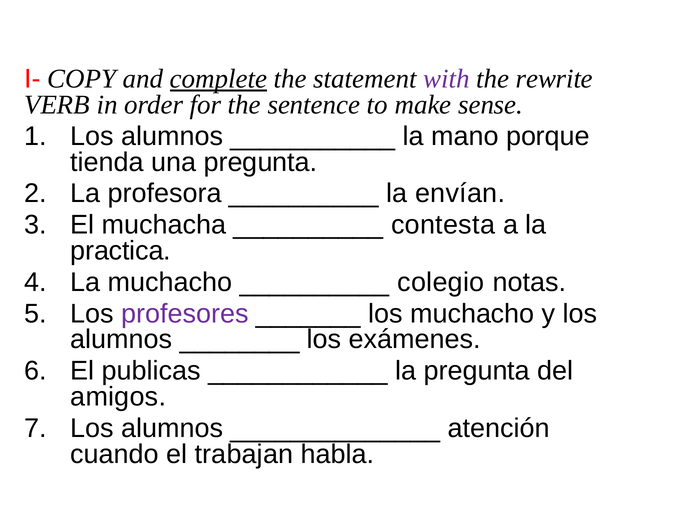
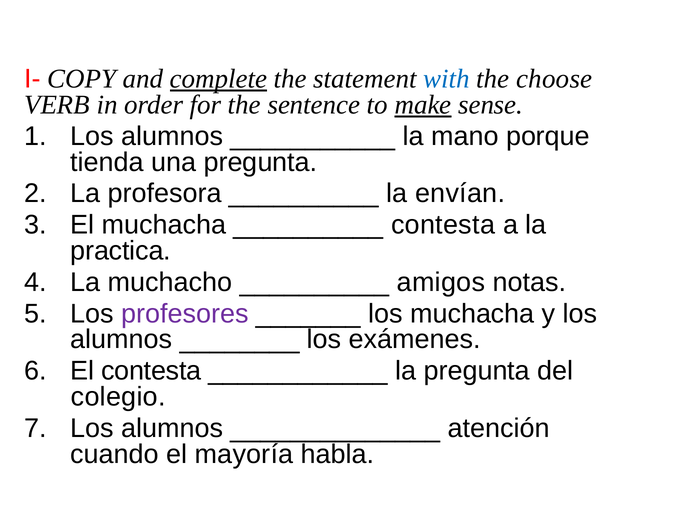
with colour: purple -> blue
rewrite: rewrite -> choose
make underline: none -> present
colegio: colegio -> amigos
los muchacho: muchacho -> muchacha
El publicas: publicas -> contesta
amigos: amigos -> colegio
trabajan: trabajan -> mayoría
